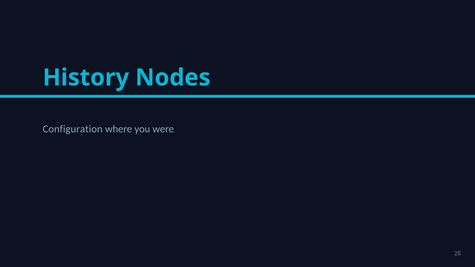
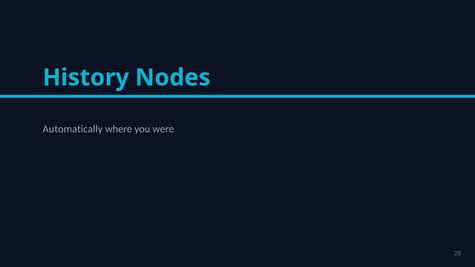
Configuration: Configuration -> Automatically
